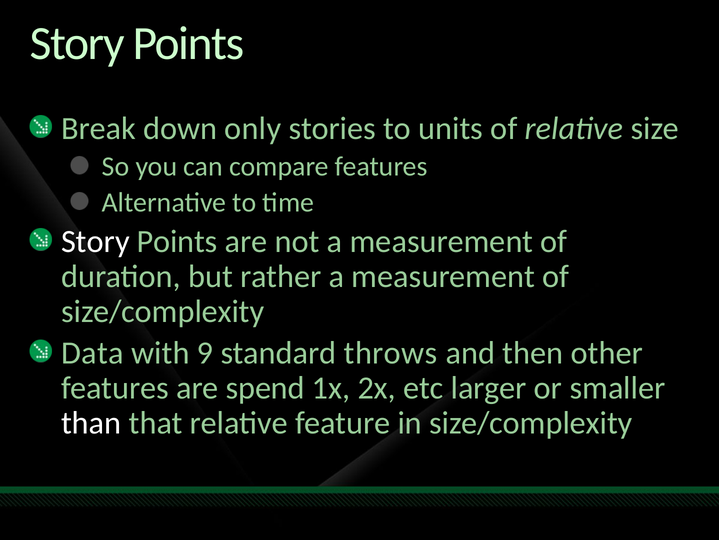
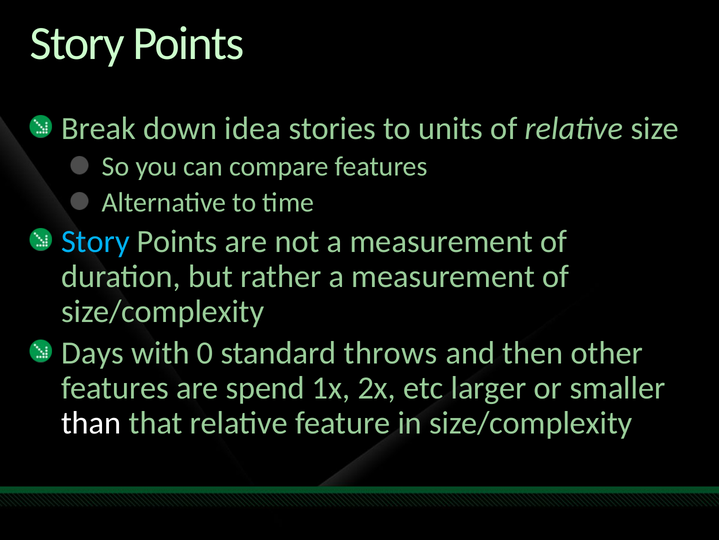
only: only -> idea
Story at (95, 241) colour: white -> light blue
Data: Data -> Days
9: 9 -> 0
